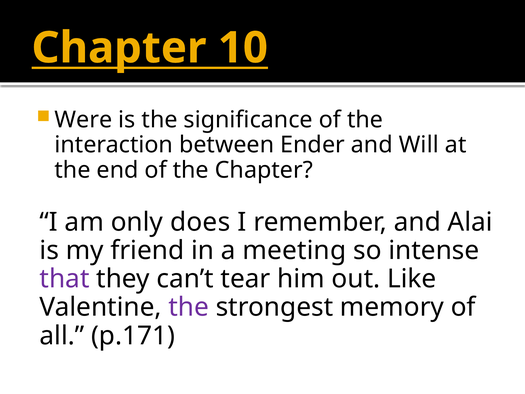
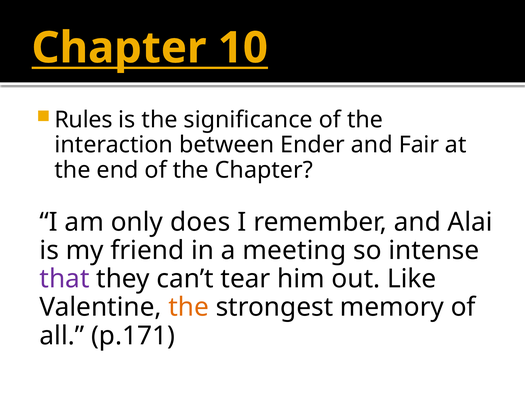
Were: Were -> Rules
Will: Will -> Fair
the at (189, 307) colour: purple -> orange
